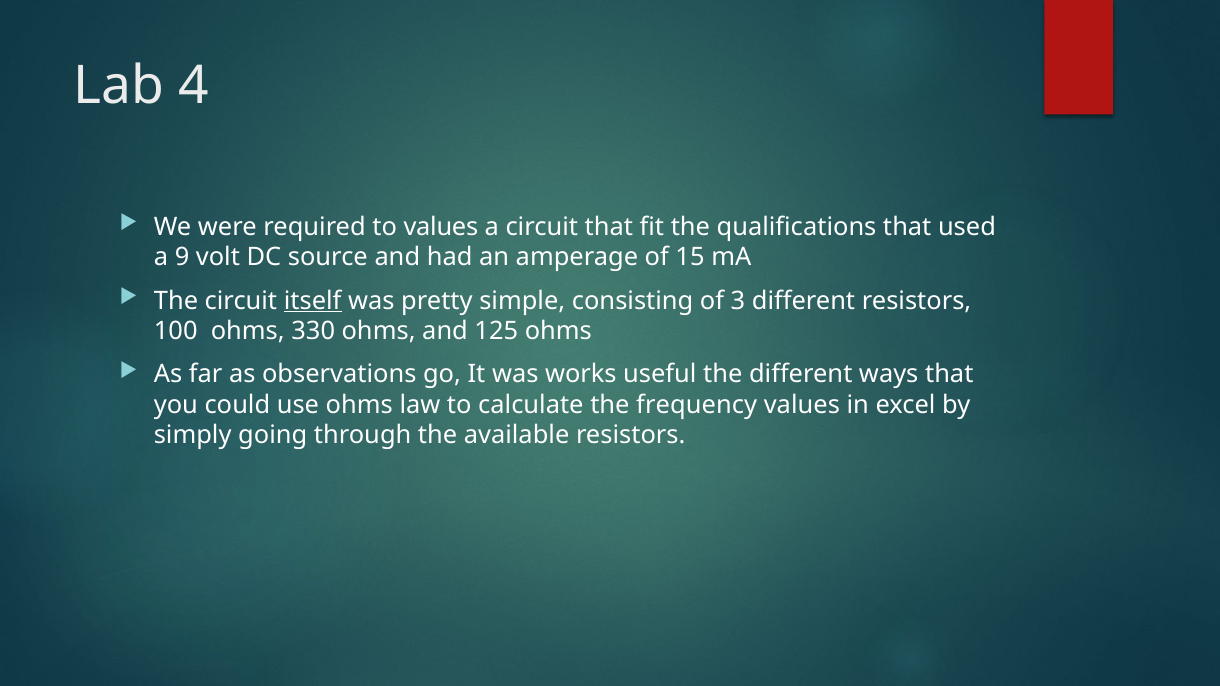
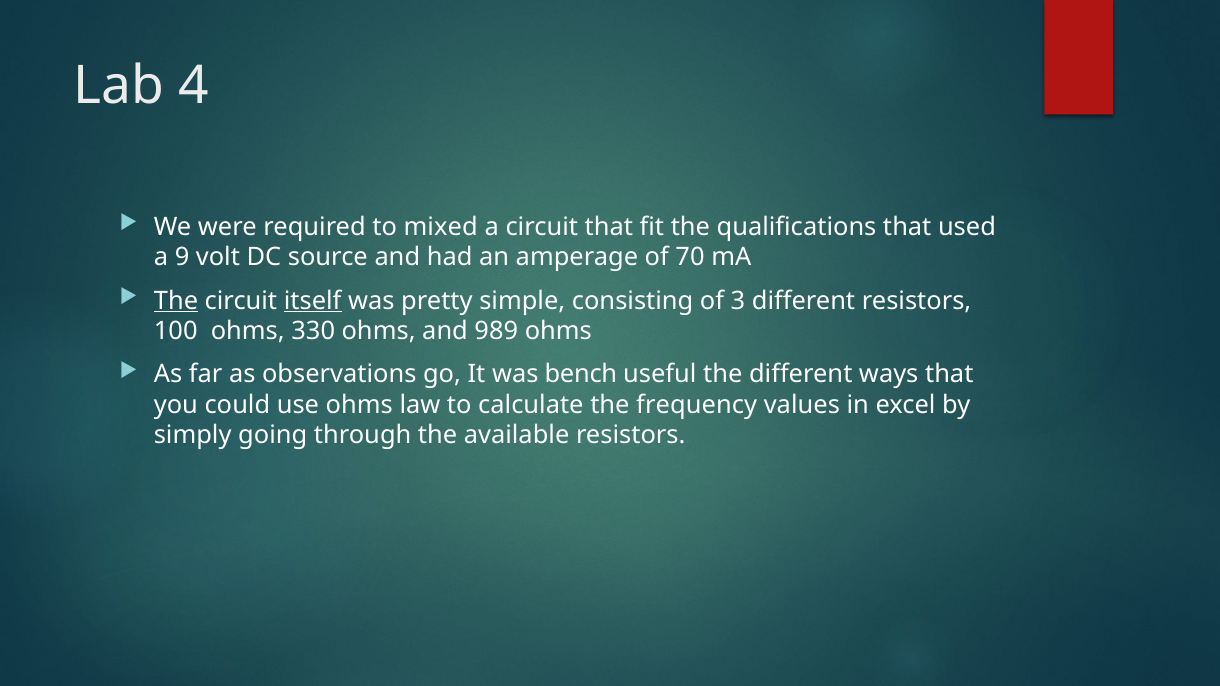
to values: values -> mixed
15: 15 -> 70
The at (176, 301) underline: none -> present
125: 125 -> 989
works: works -> bench
